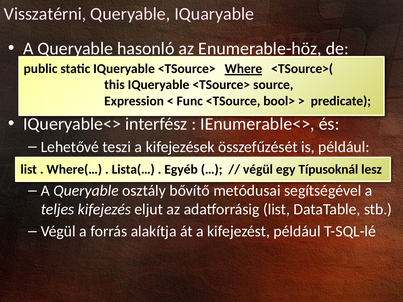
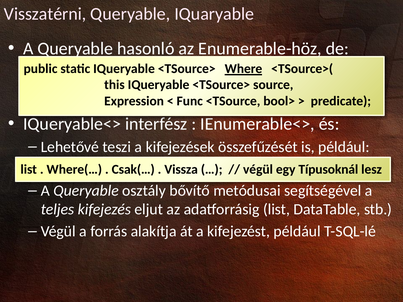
Lista(…: Lista(… -> Csak(…
Egyéb: Egyéb -> Vissza
